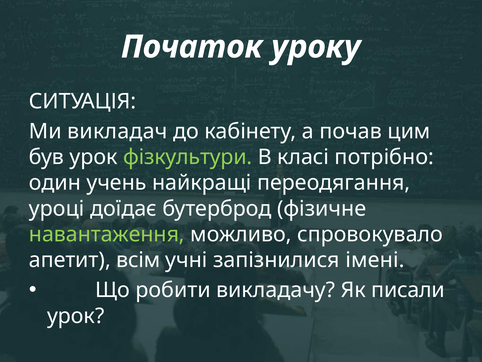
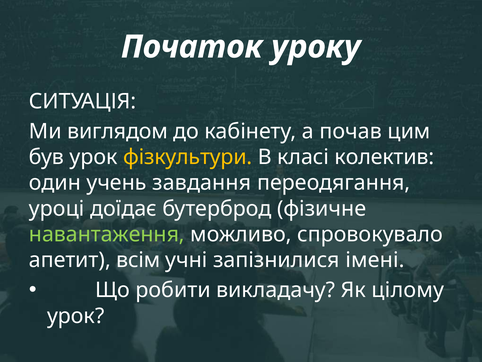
викладач: викладач -> виглядом
фізкультури colour: light green -> yellow
потрібно: потрібно -> колектив
найкращі: найкращі -> завдання
писали: писали -> цілому
